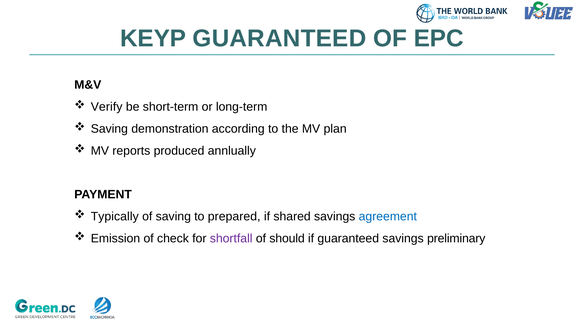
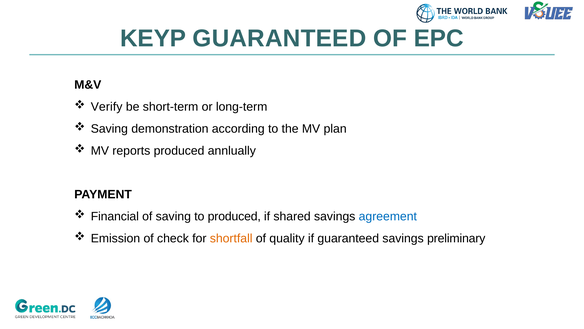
Typically: Typically -> Financial
to prepared: prepared -> produced
shortfall colour: purple -> orange
should: should -> quality
